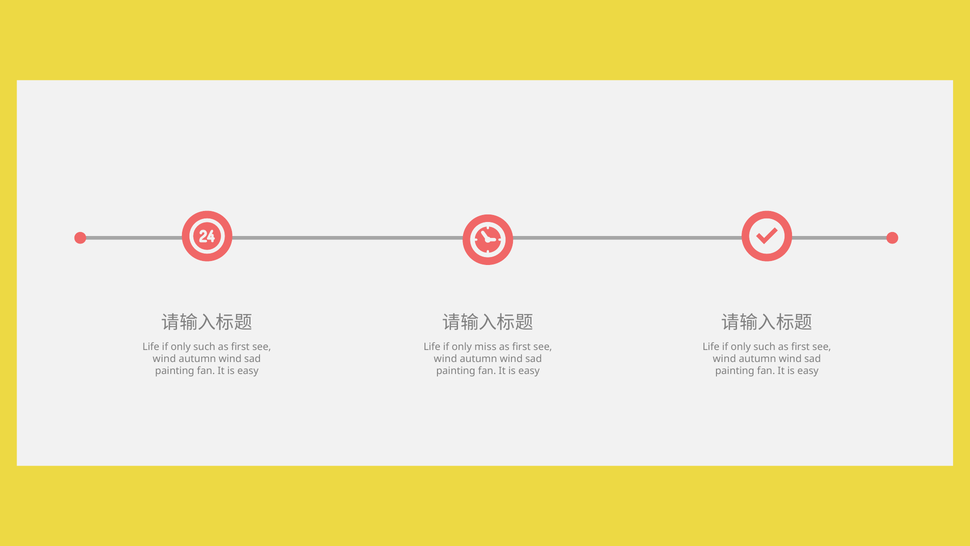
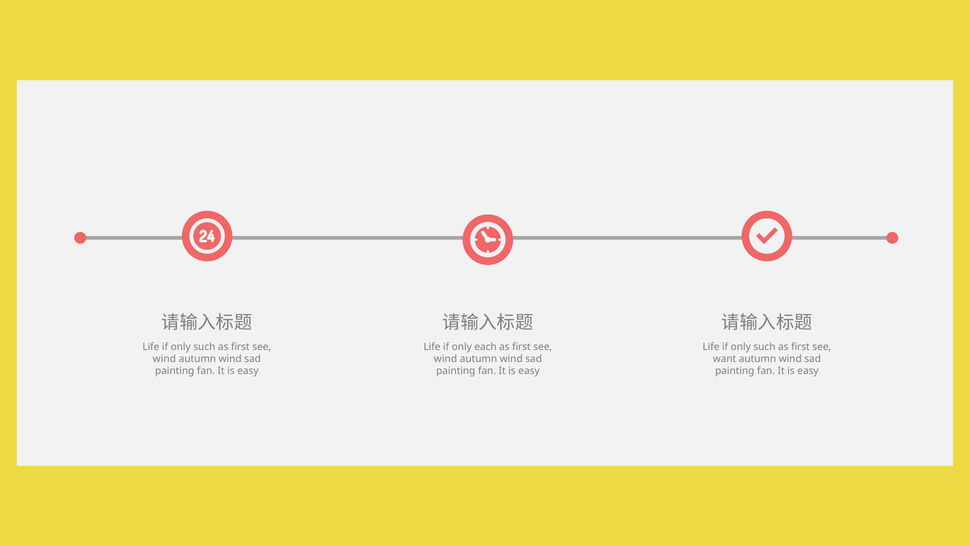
miss: miss -> each
wind at (724, 359): wind -> want
